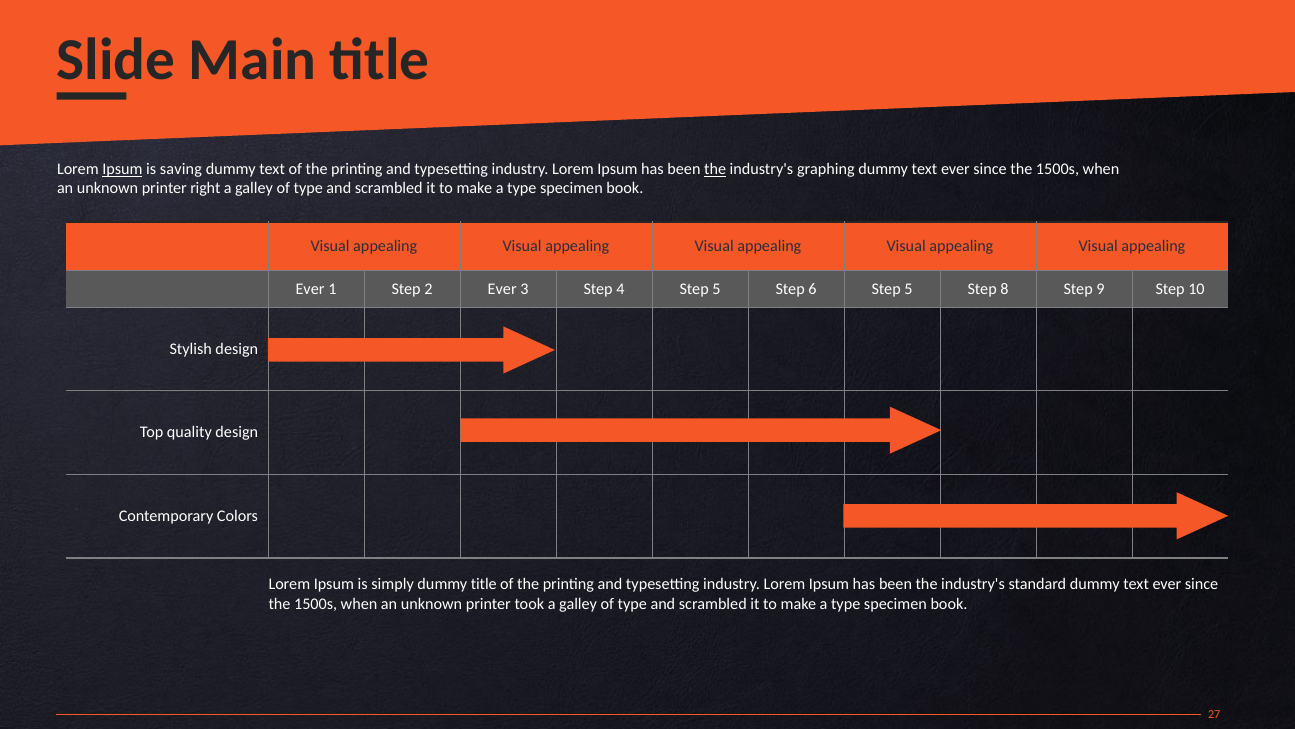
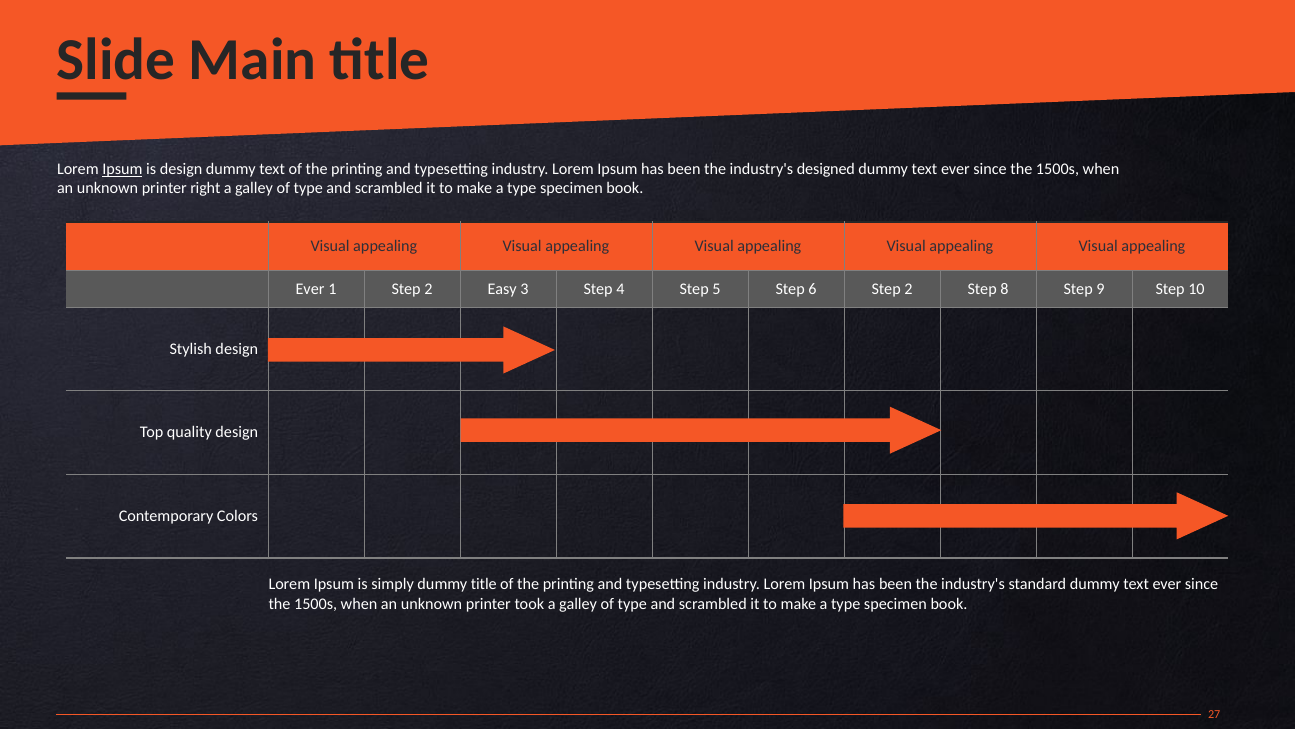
is saving: saving -> design
the at (715, 169) underline: present -> none
graphing: graphing -> designed
2 Ever: Ever -> Easy
6 Step 5: 5 -> 2
